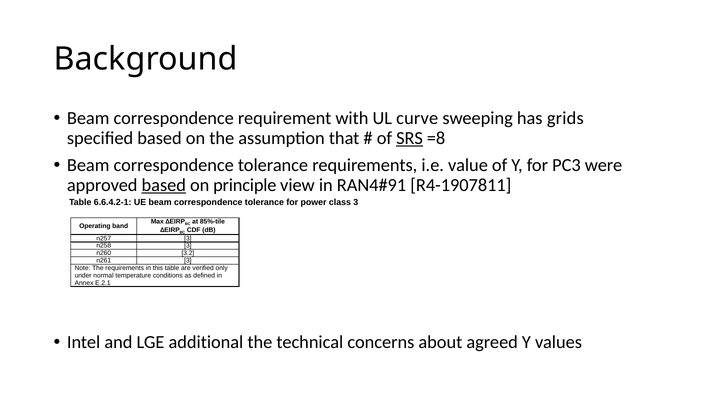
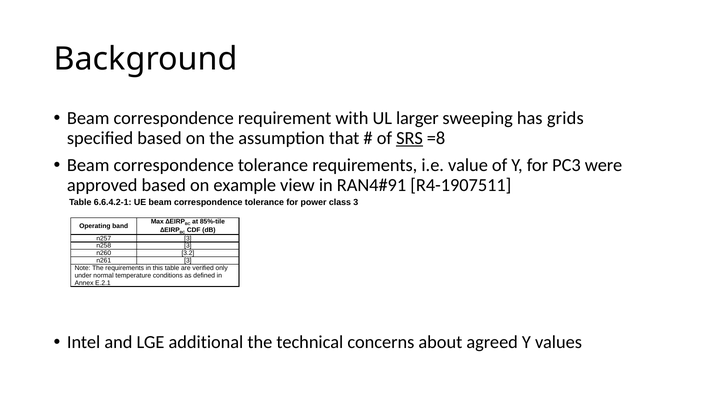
curve: curve -> larger
based at (164, 185) underline: present -> none
principle: principle -> example
R4-1907811: R4-1907811 -> R4-1907511
